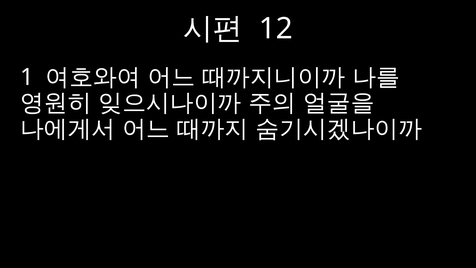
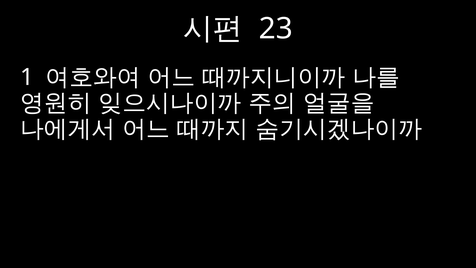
12: 12 -> 23
